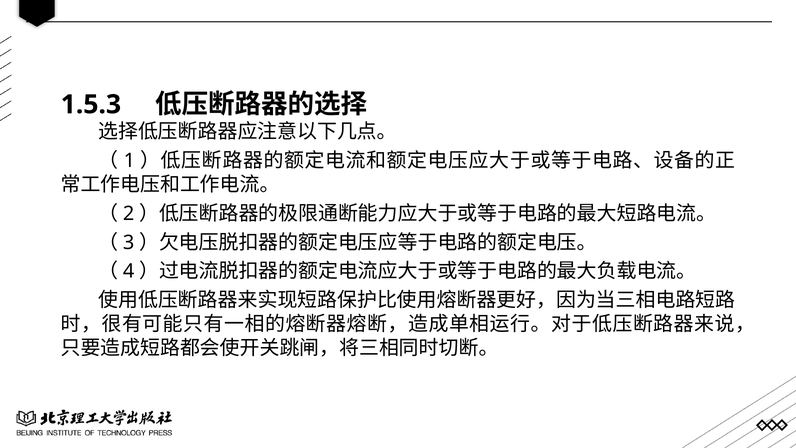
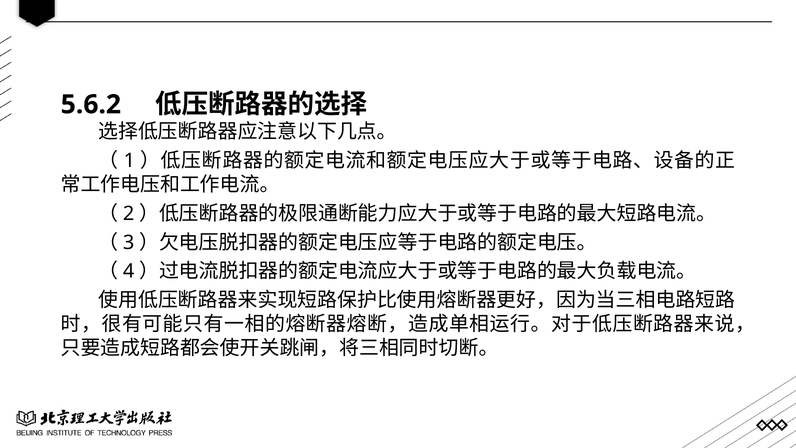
1.5.3: 1.5.3 -> 5.6.2
